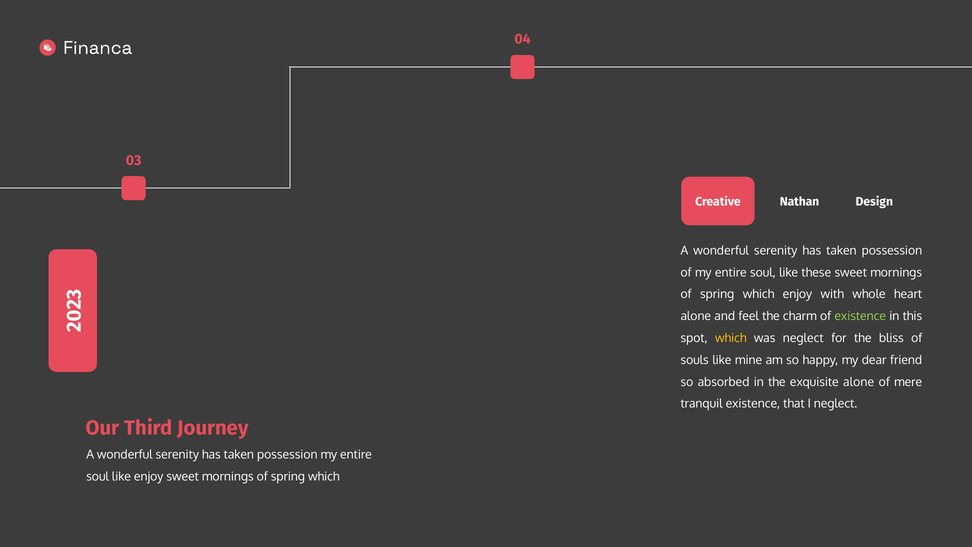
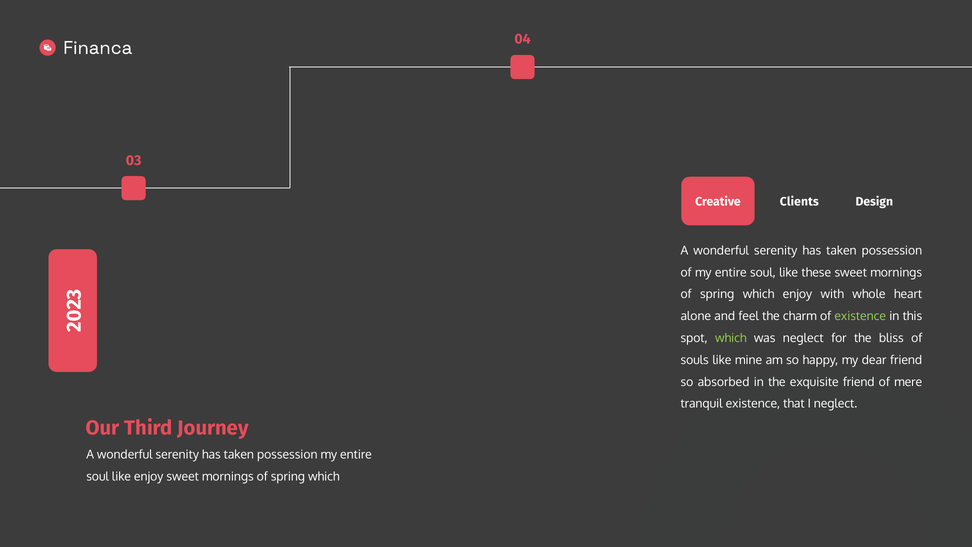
Nathan: Nathan -> Clients
which at (731, 338) colour: yellow -> light green
exquisite alone: alone -> friend
